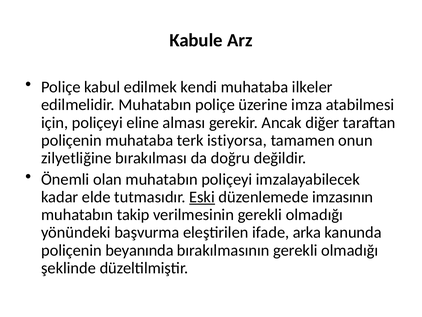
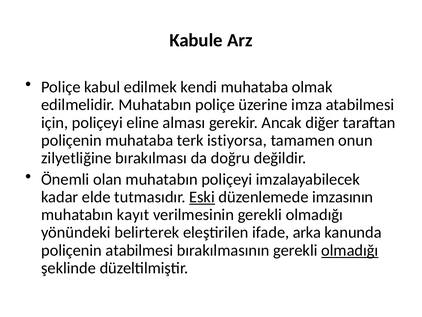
ilkeler: ilkeler -> olmak
takip: takip -> kayıt
başvurma: başvurma -> belirterek
poliçenin beyanında: beyanında -> atabilmesi
olmadığı at (350, 250) underline: none -> present
